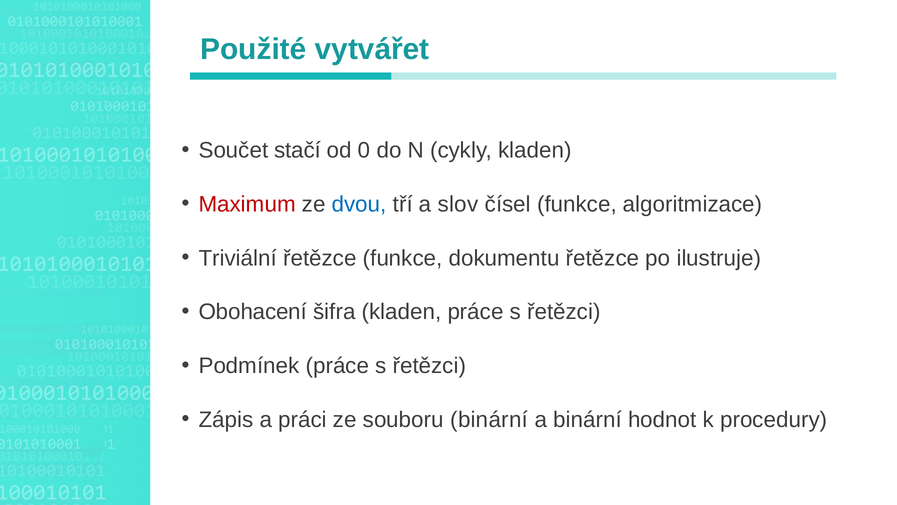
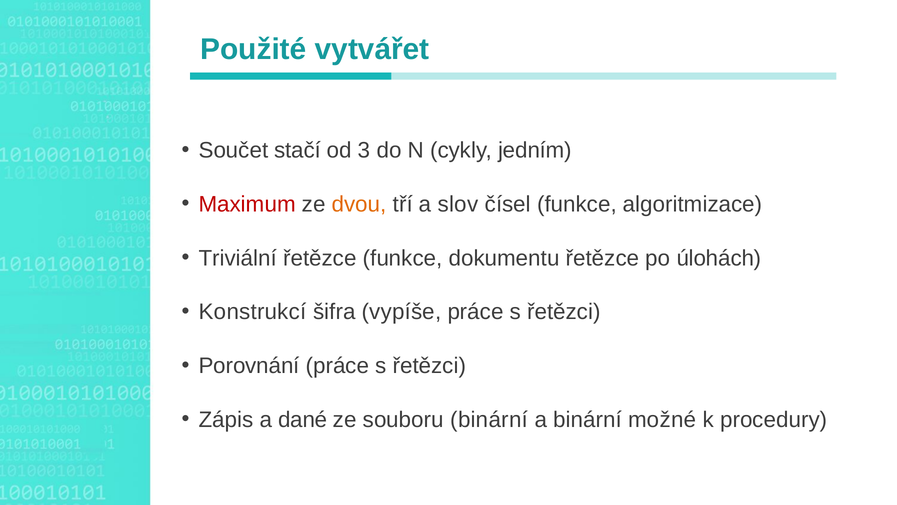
0: 0 -> 3
cykly kladen: kladen -> jedním
dvou colour: blue -> orange
ilustruje: ilustruje -> úlohách
Obohacení: Obohacení -> Konstrukcí
šifra kladen: kladen -> vypíše
Podmínek: Podmínek -> Porovnání
práci: práci -> dané
hodnot: hodnot -> možné
